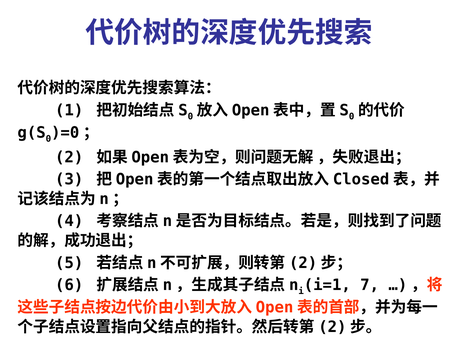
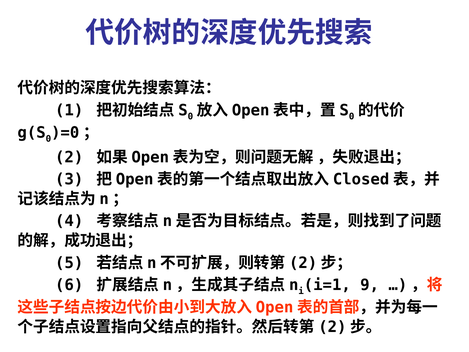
7: 7 -> 9
